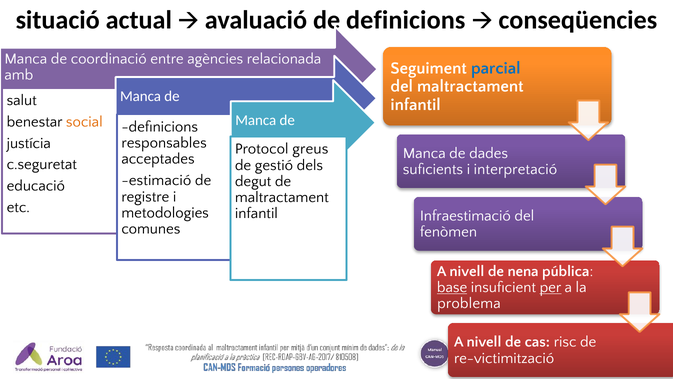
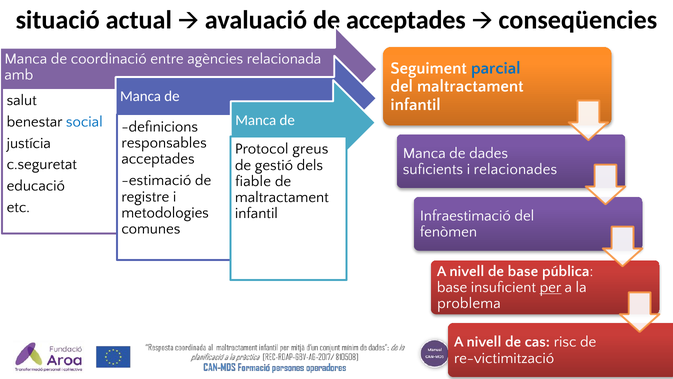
definicions at (406, 20): definicions -> acceptades
social colour: orange -> blue
interpretació: interpretació -> relacionades
degut: degut -> fiable
de nena: nena -> base
base at (452, 287) underline: present -> none
